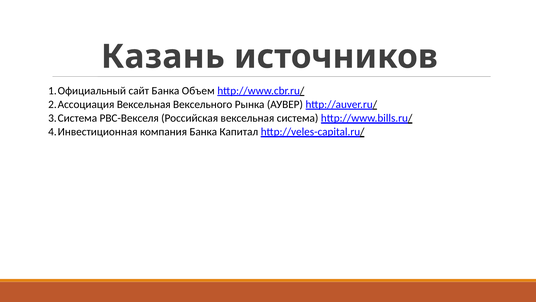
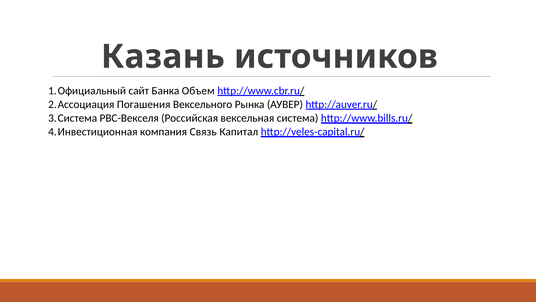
Вексельная at (144, 104): Вексельная -> Погашения
компания Банка: Банка -> Связь
